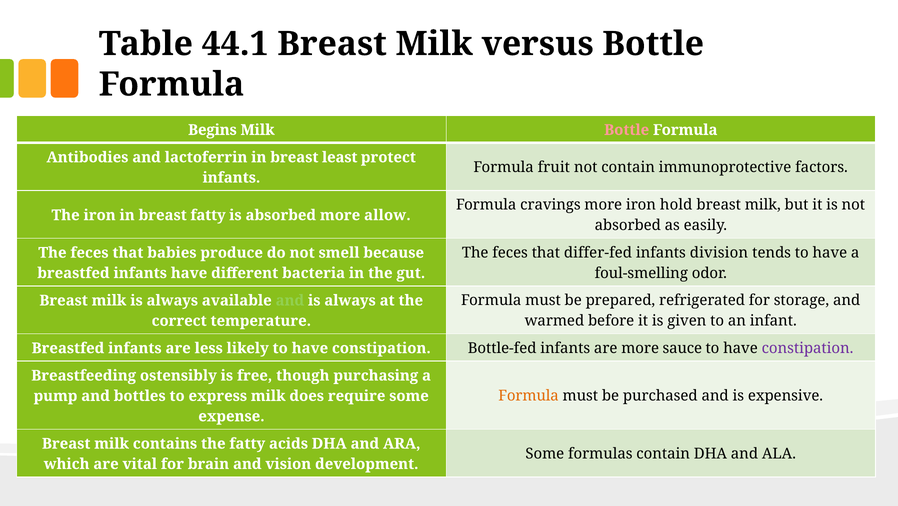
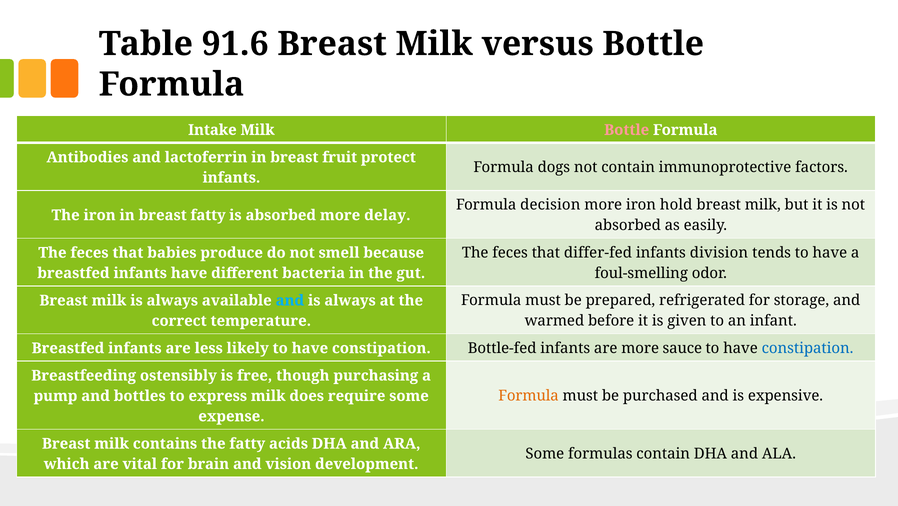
44.1: 44.1 -> 91.6
Begins: Begins -> Intake
least: least -> fruit
fruit: fruit -> dogs
cravings: cravings -> decision
allow: allow -> delay
and at (290, 300) colour: light green -> light blue
constipation at (808, 348) colour: purple -> blue
